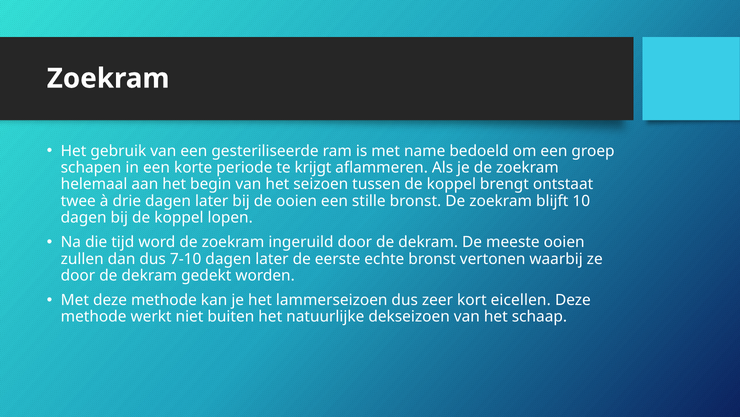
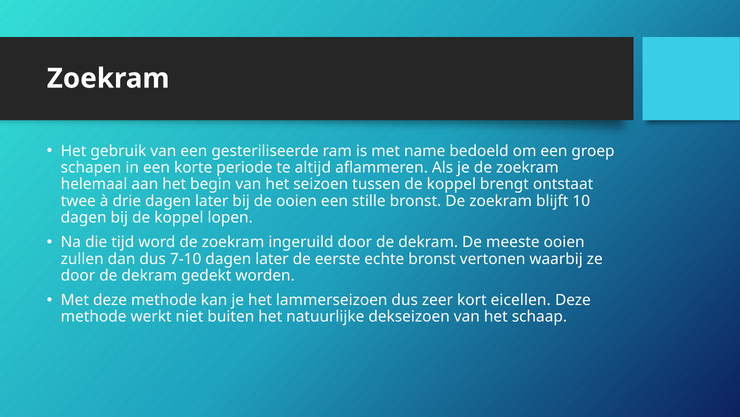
krijgt: krijgt -> altijd
